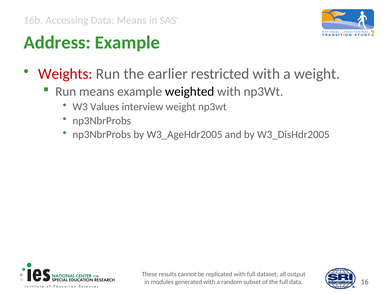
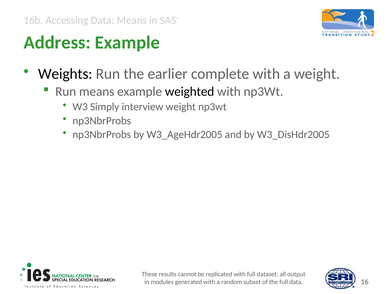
Weights colour: red -> black
restricted: restricted -> complete
Values: Values -> Simply
